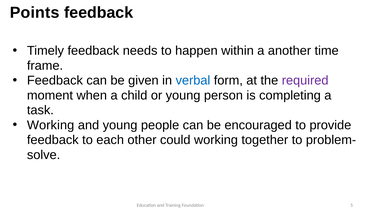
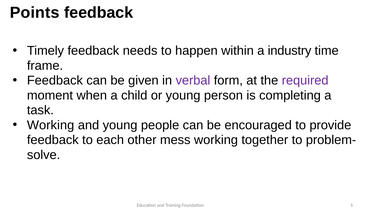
another: another -> industry
verbal colour: blue -> purple
could: could -> mess
